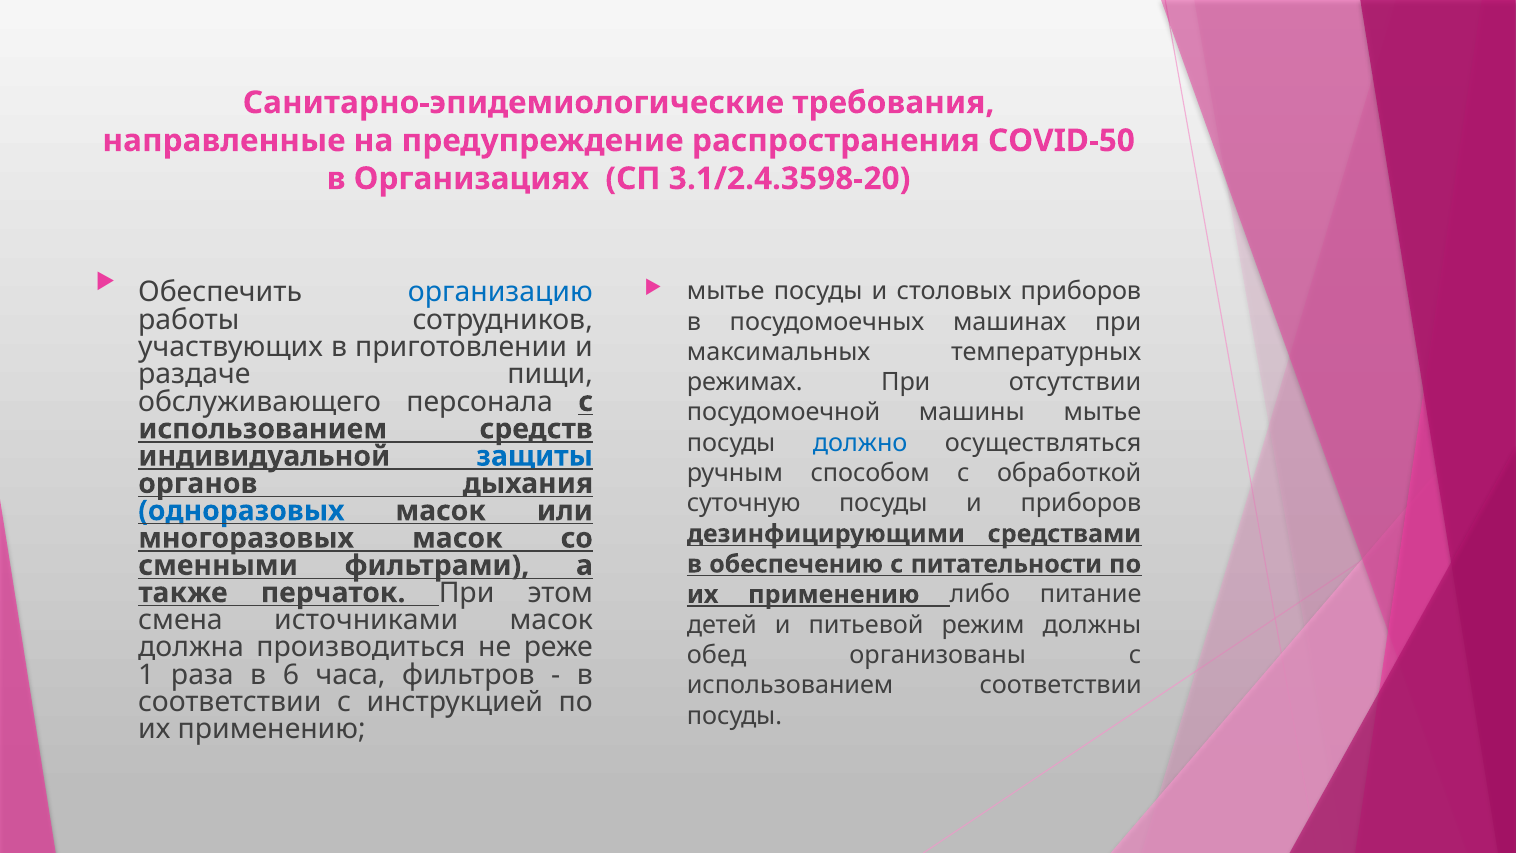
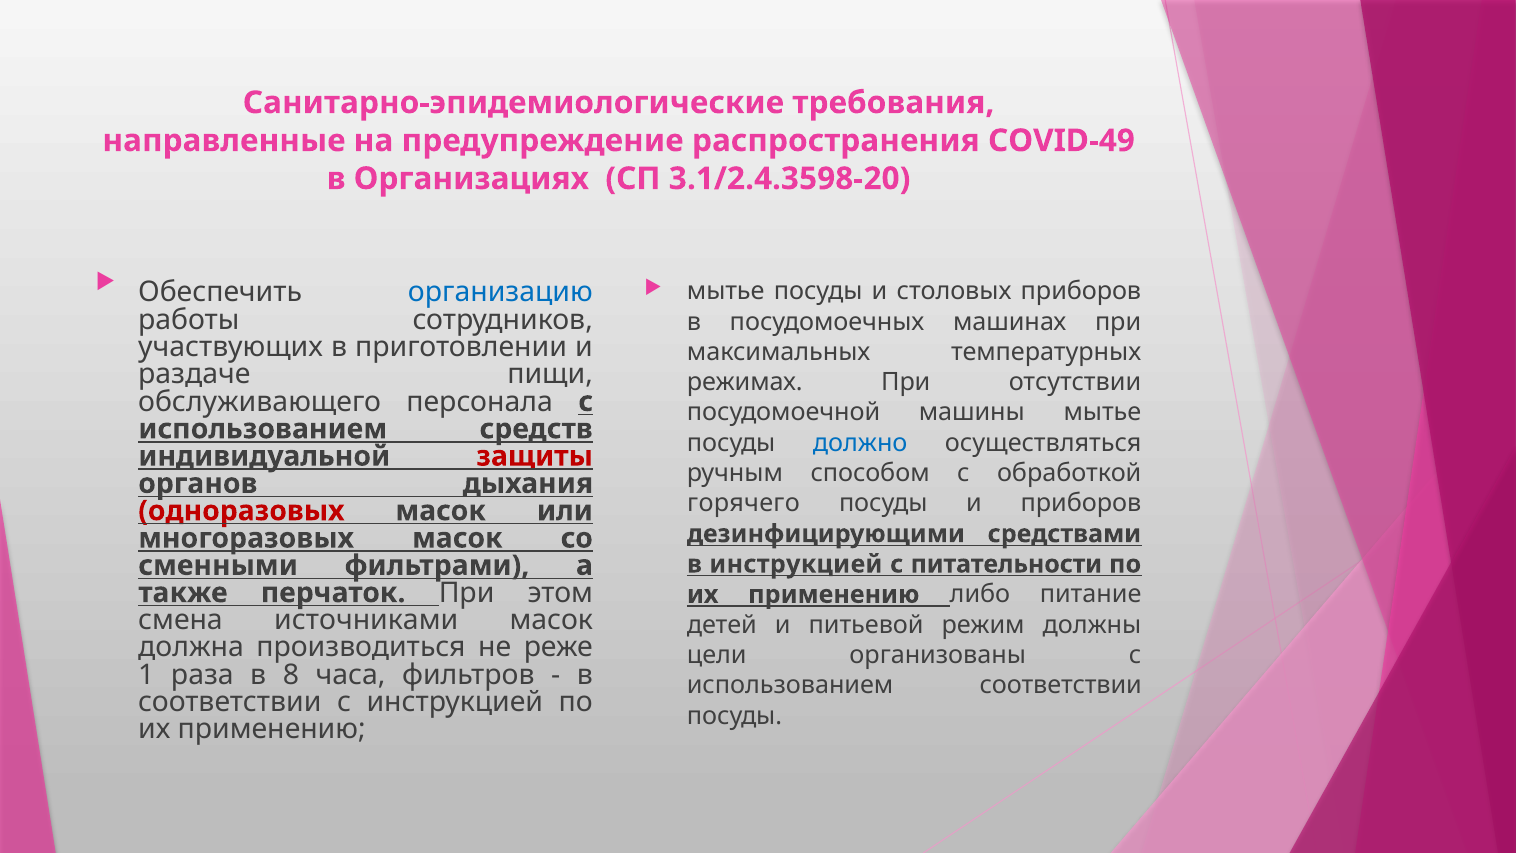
COVID-50: COVID-50 -> COVID-49
защиты colour: blue -> red
суточную: суточную -> горячего
одноразовых colour: blue -> red
в обеспечению: обеспечению -> инструкцией
обед: обед -> цели
6: 6 -> 8
